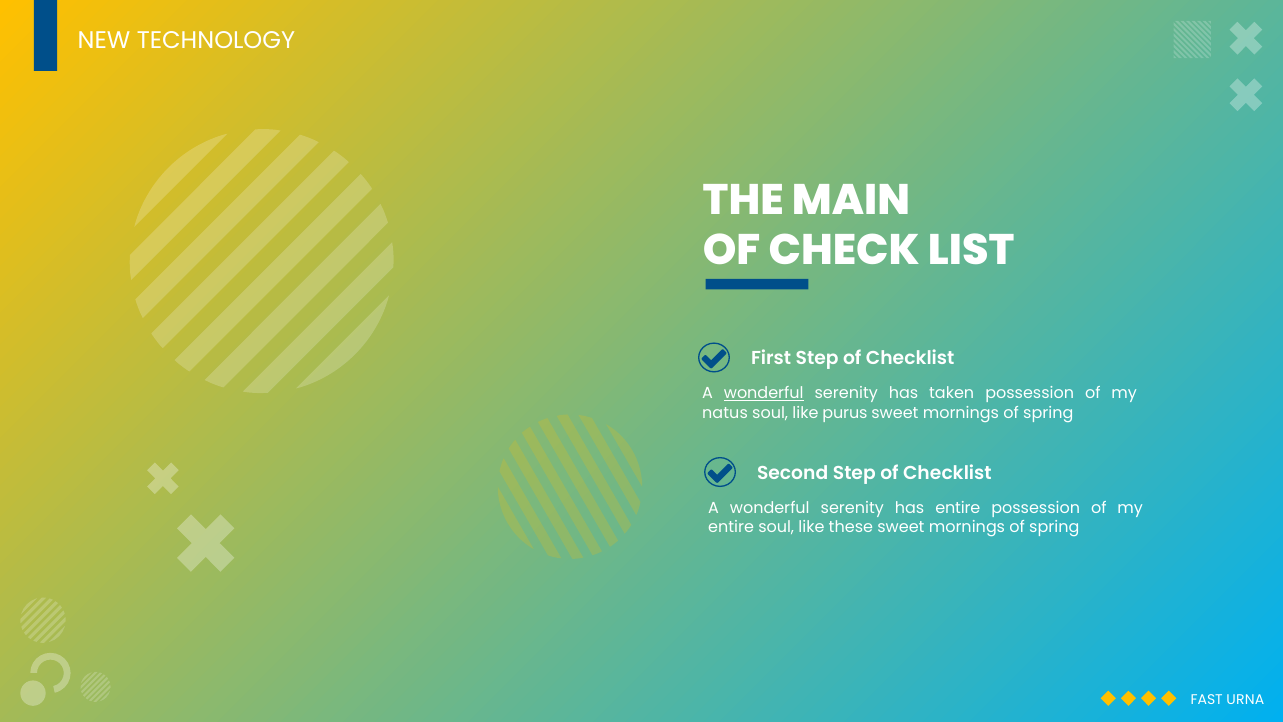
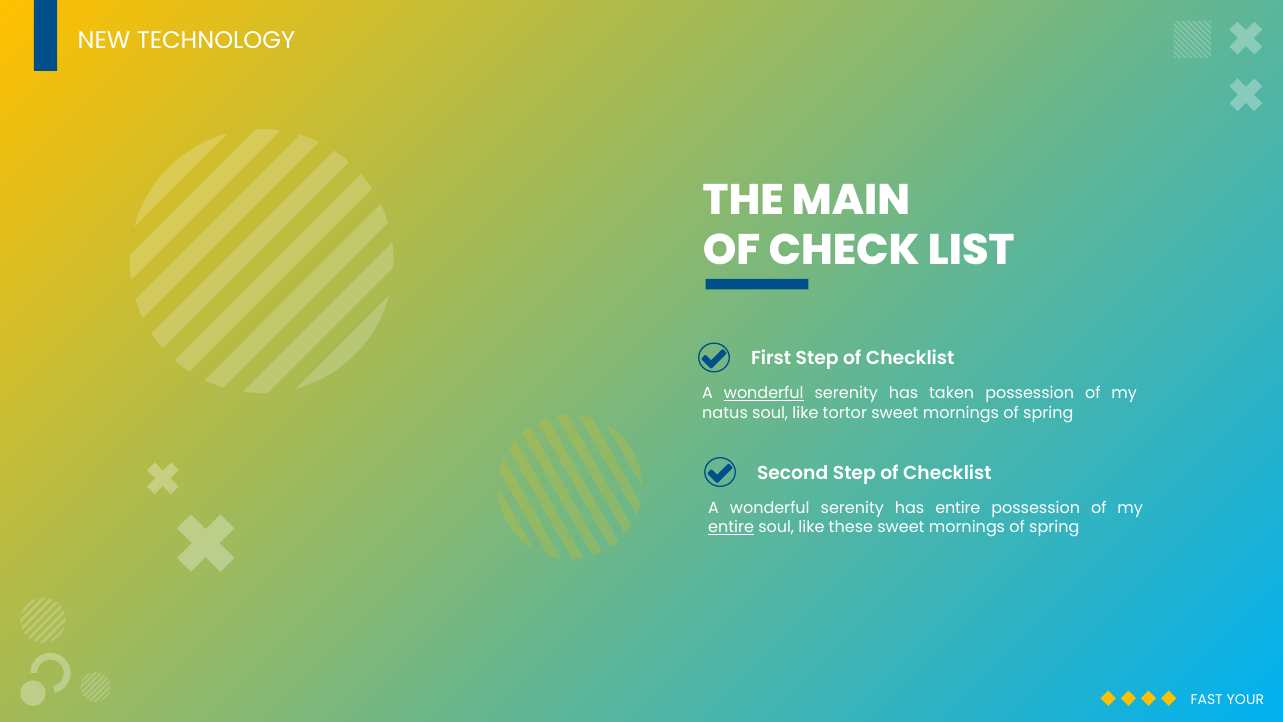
purus: purus -> tortor
entire at (731, 527) underline: none -> present
URNA: URNA -> YOUR
